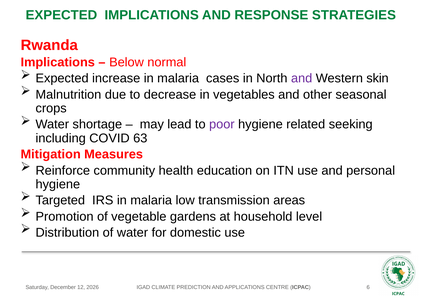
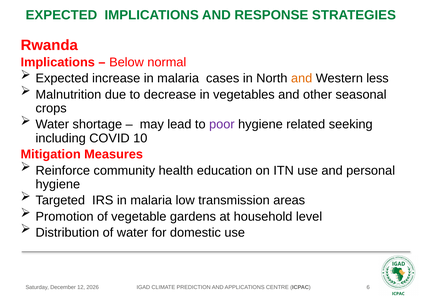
and at (302, 78) colour: purple -> orange
skin: skin -> less
63: 63 -> 10
